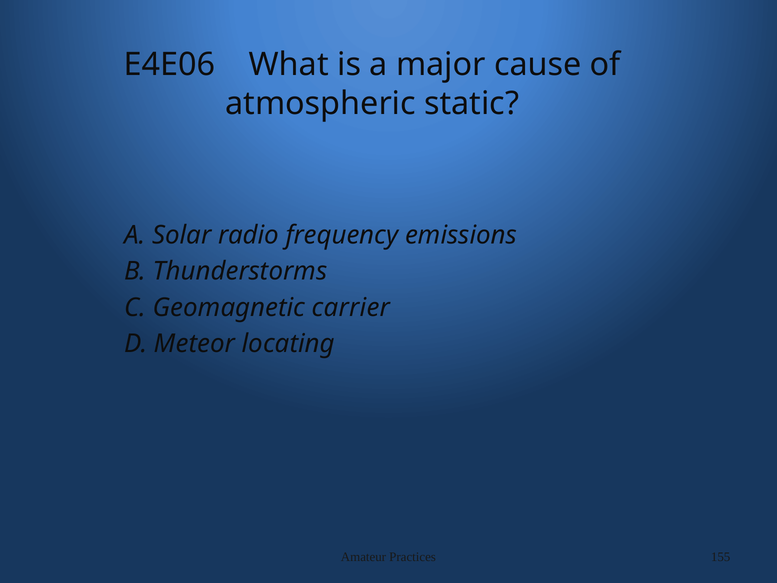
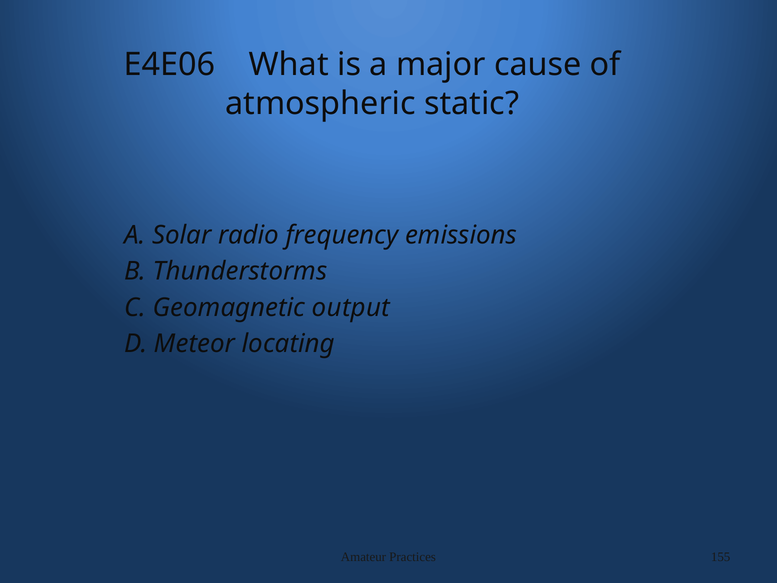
carrier: carrier -> output
